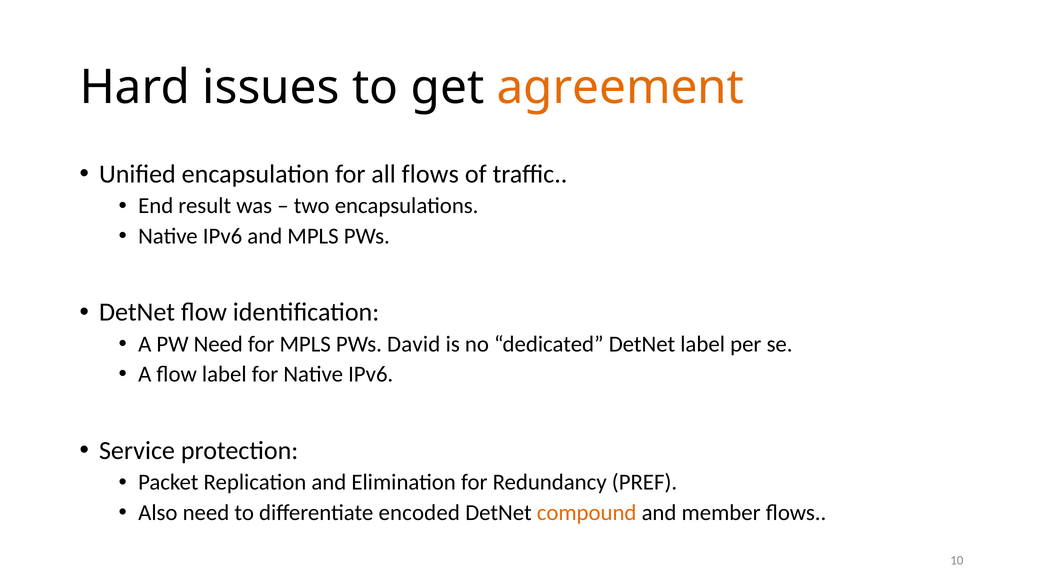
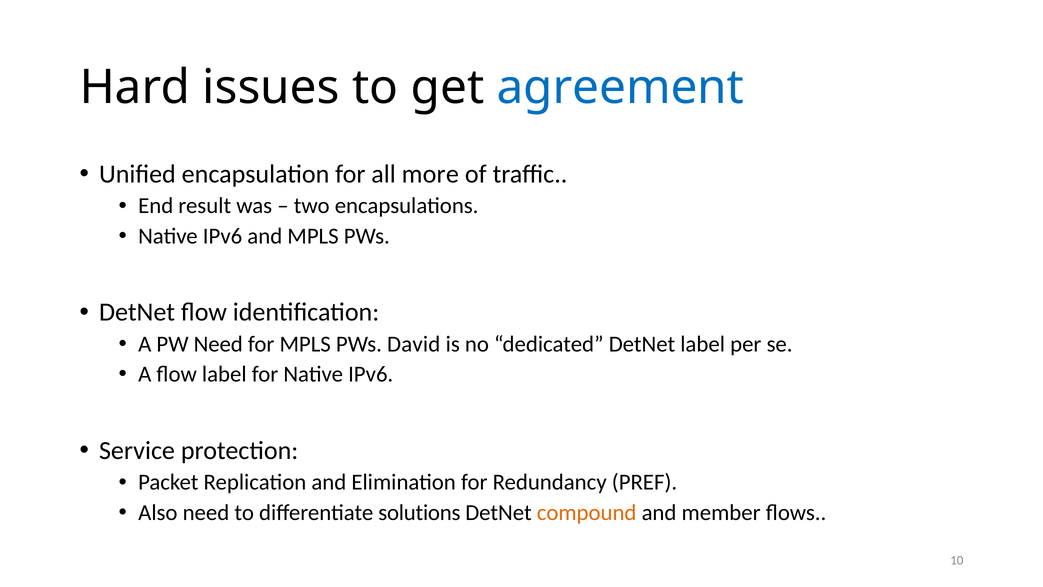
agreement colour: orange -> blue
all flows: flows -> more
encoded: encoded -> solutions
